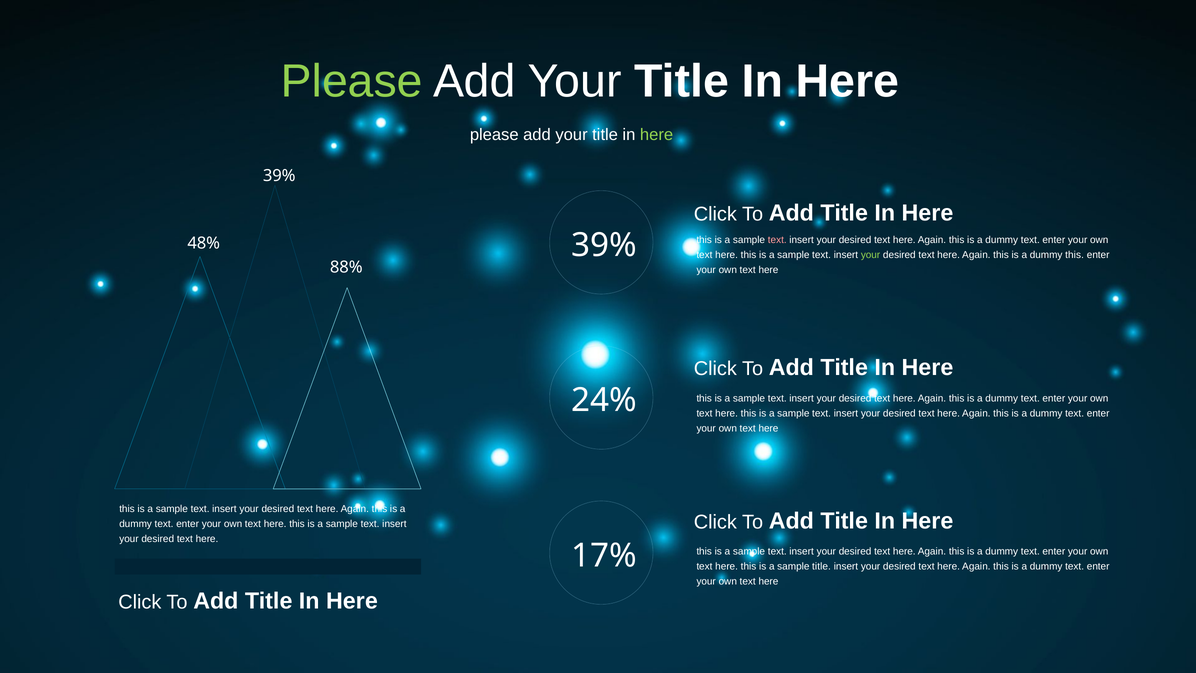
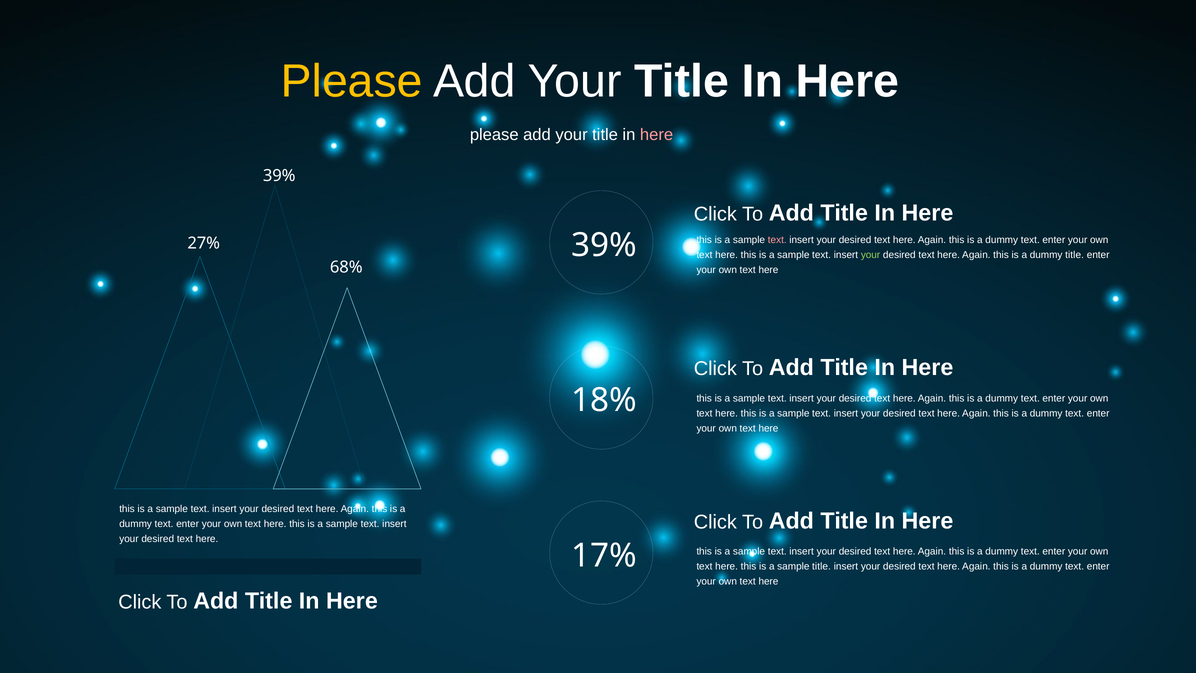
Please at (352, 81) colour: light green -> yellow
here at (657, 135) colour: light green -> pink
48%: 48% -> 27%
dummy this: this -> title
88%: 88% -> 68%
24%: 24% -> 18%
